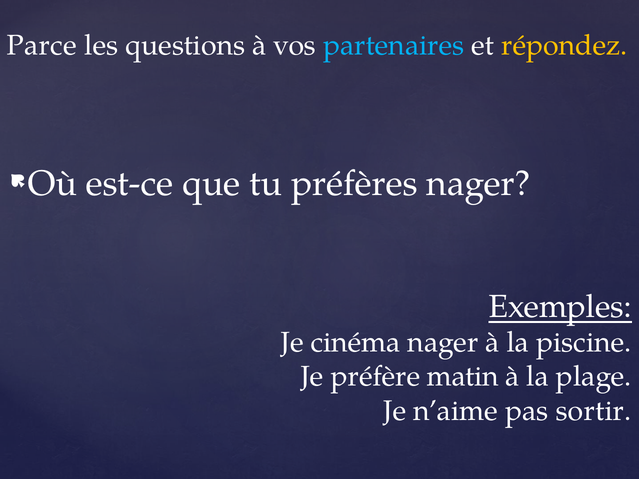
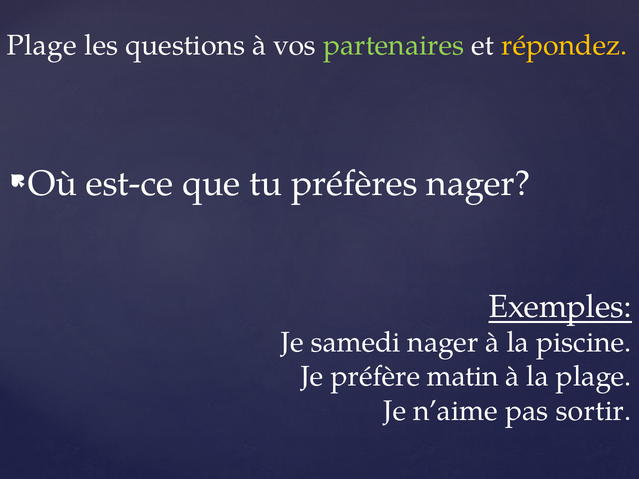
Parce at (42, 46): Parce -> Plage
partenaires colour: light blue -> light green
cinéma: cinéma -> samedi
